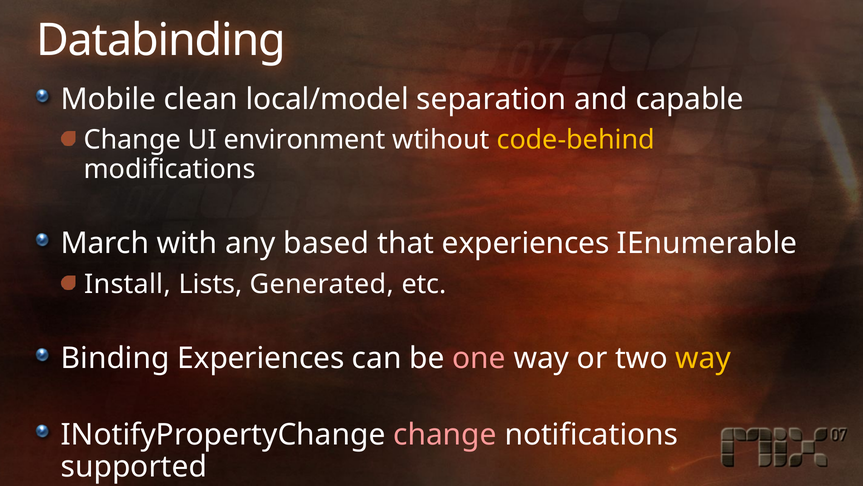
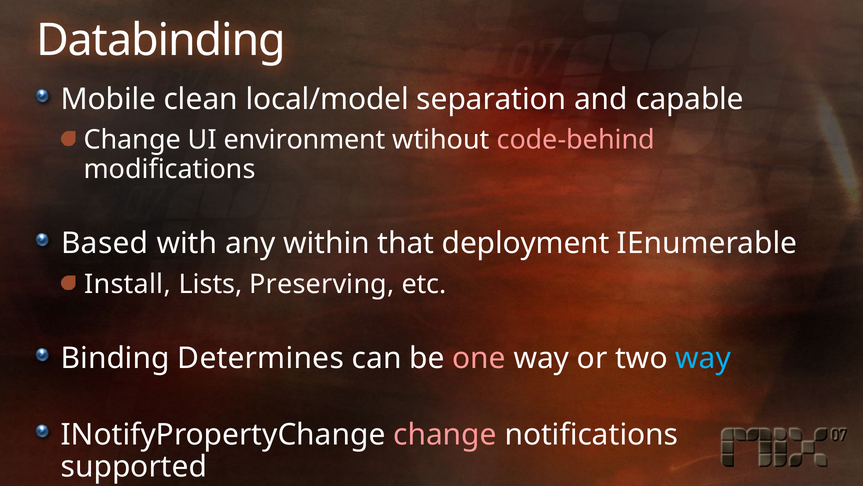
code-behind colour: yellow -> pink
March: March -> Based
based: based -> within
that experiences: experiences -> deployment
Generated: Generated -> Preserving
Binding Experiences: Experiences -> Determines
way at (703, 358) colour: yellow -> light blue
